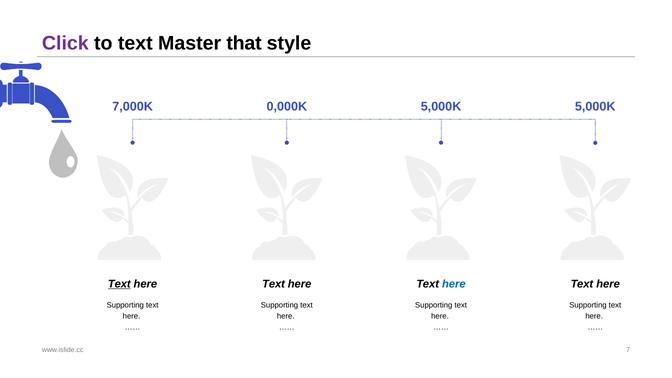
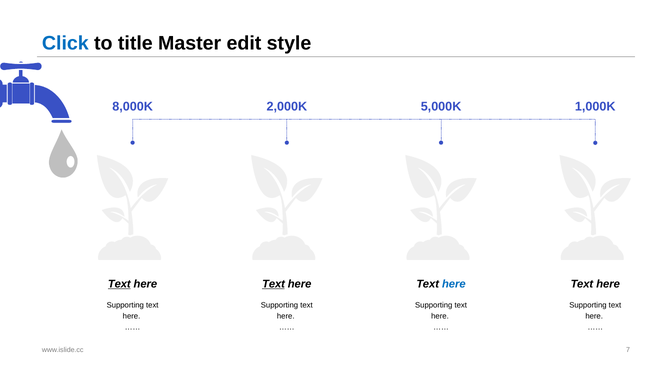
Click colour: purple -> blue
to text: text -> title
that: that -> edit
7,000K: 7,000K -> 8,000K
0,000K: 0,000K -> 2,000K
5,000K at (595, 107): 5,000K -> 1,000K
Text at (274, 284) underline: none -> present
